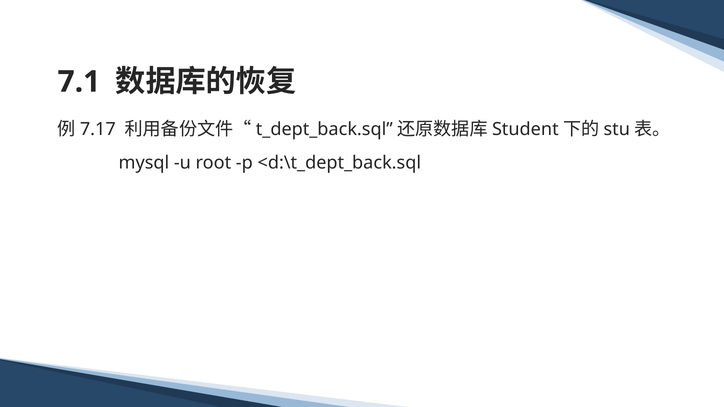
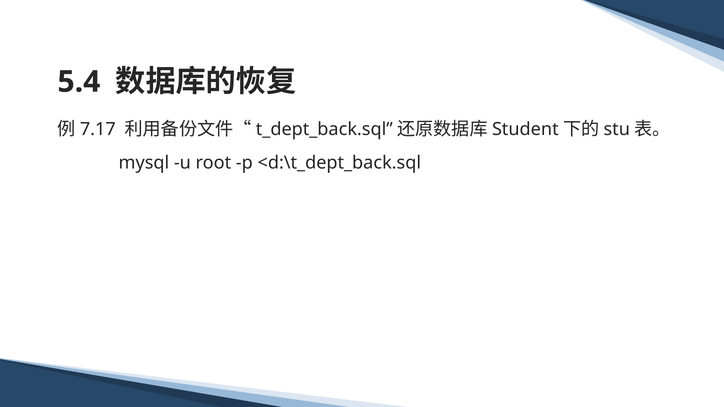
7.1: 7.1 -> 5.4
